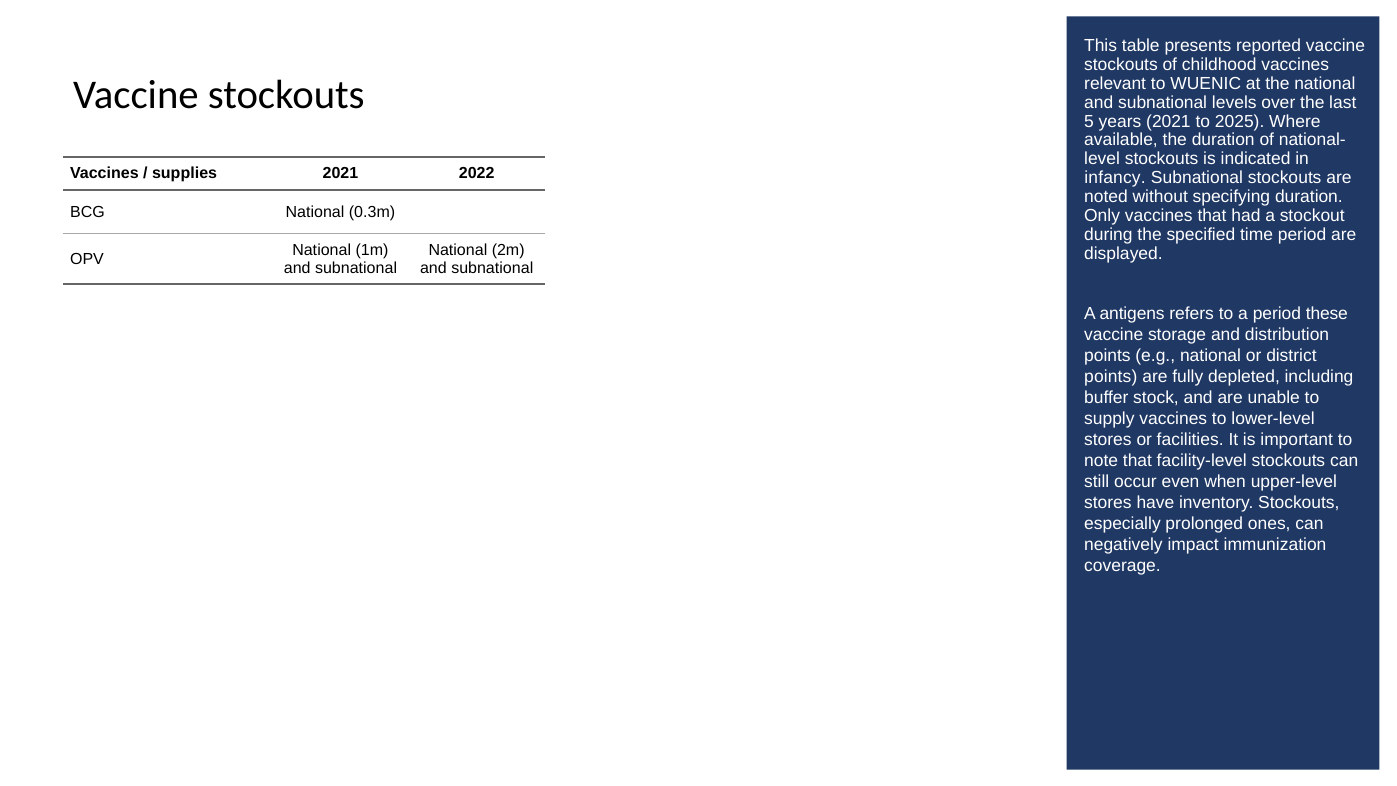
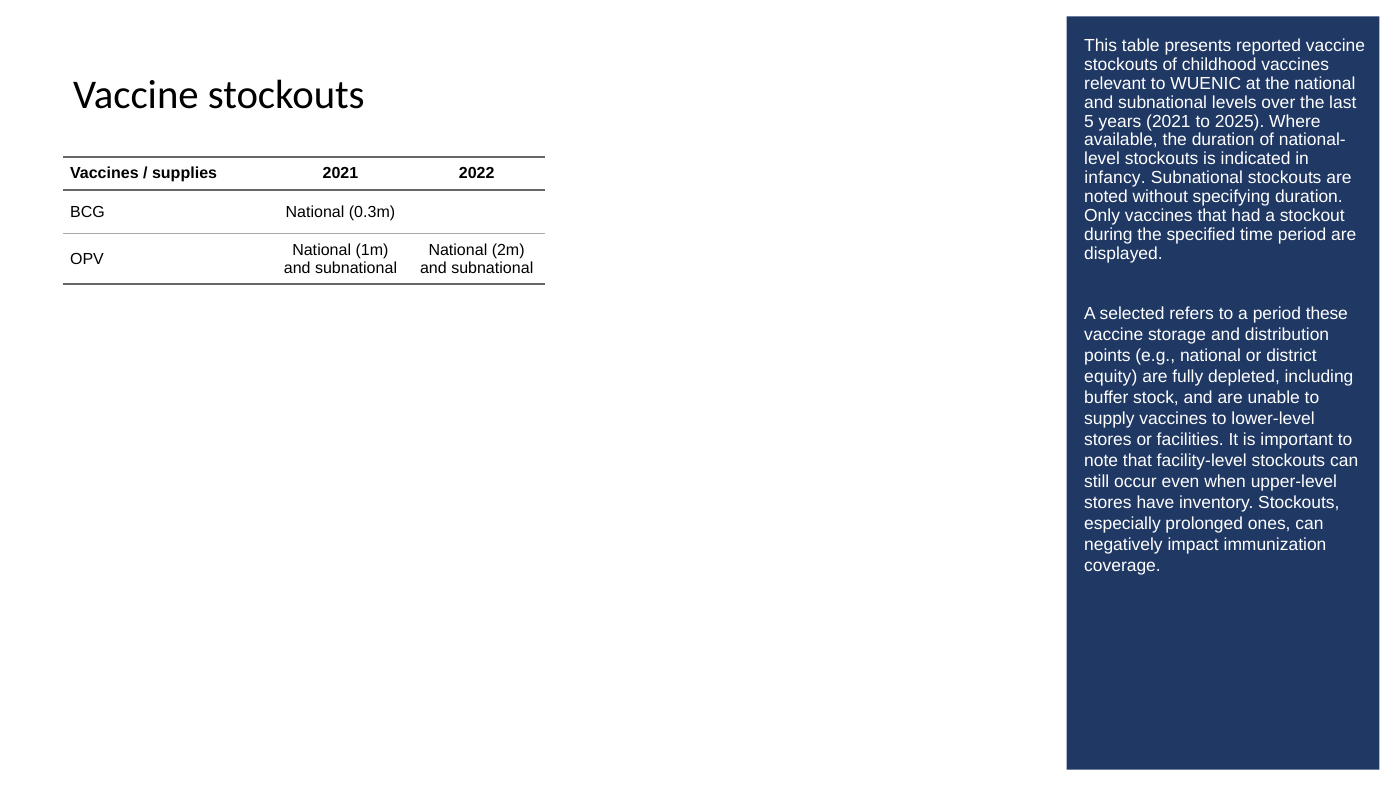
antigens: antigens -> selected
points at (1111, 377): points -> equity
